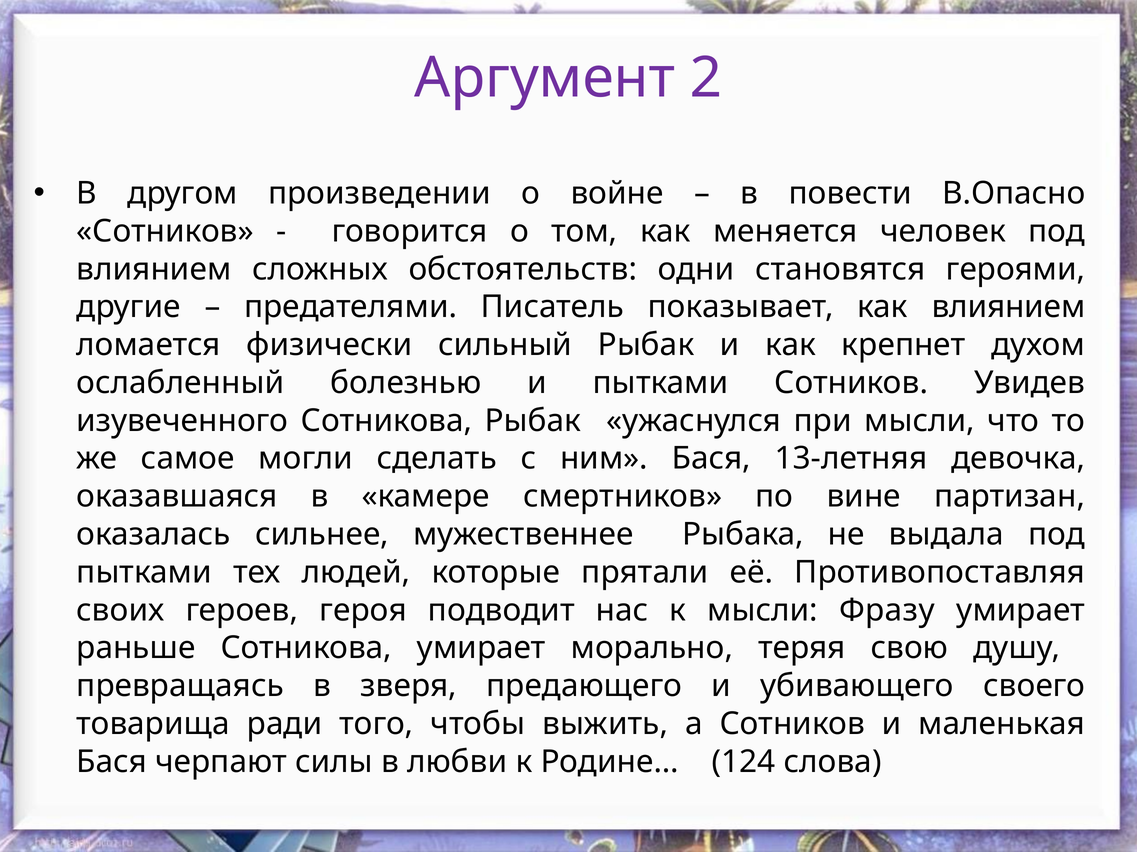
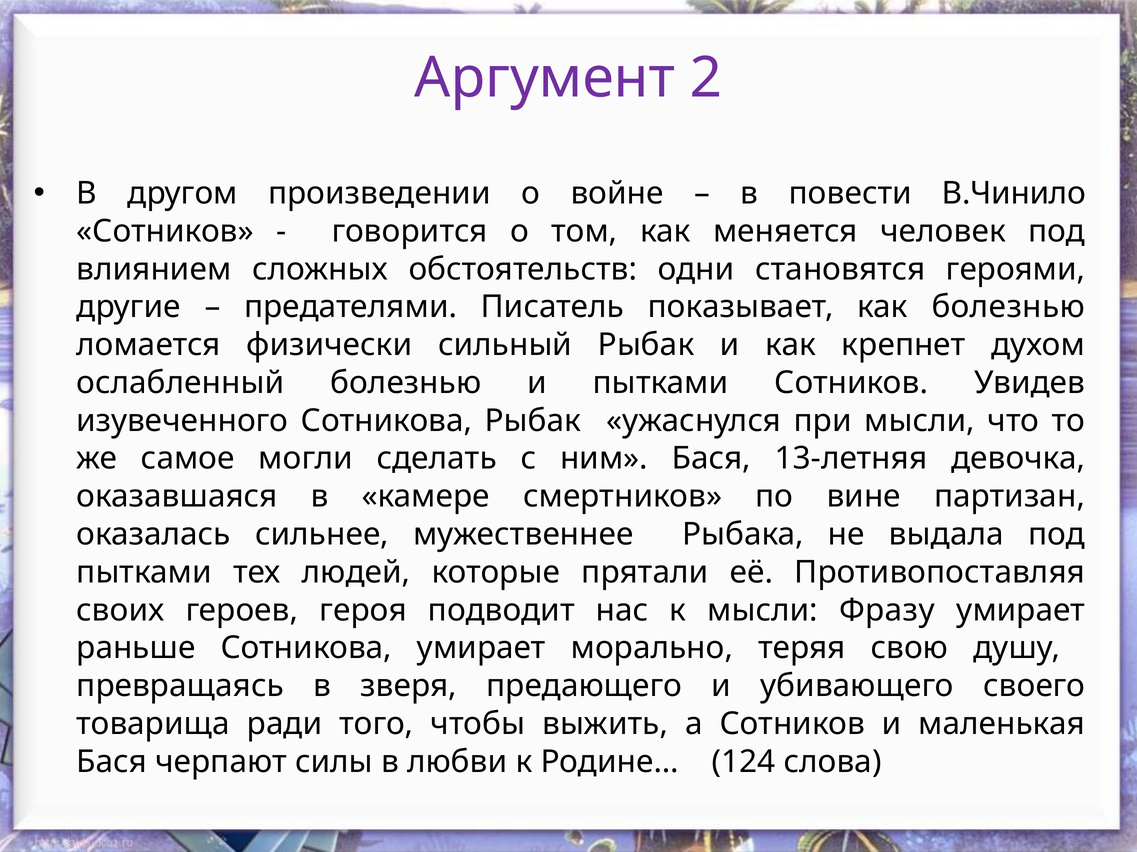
В.Опасно: В.Опасно -> В.Чинило
как влиянием: влиянием -> болезнью
